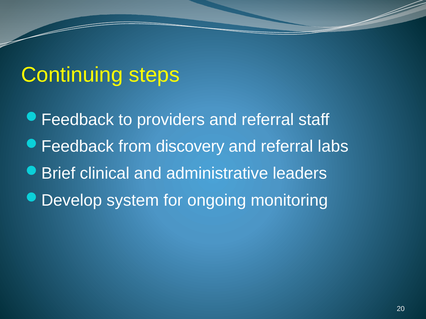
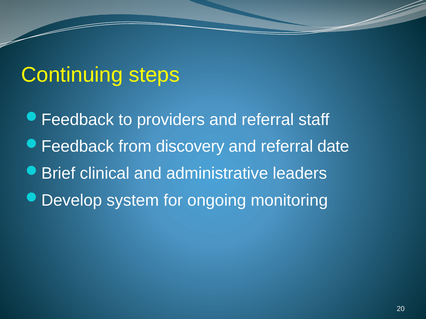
labs: labs -> date
